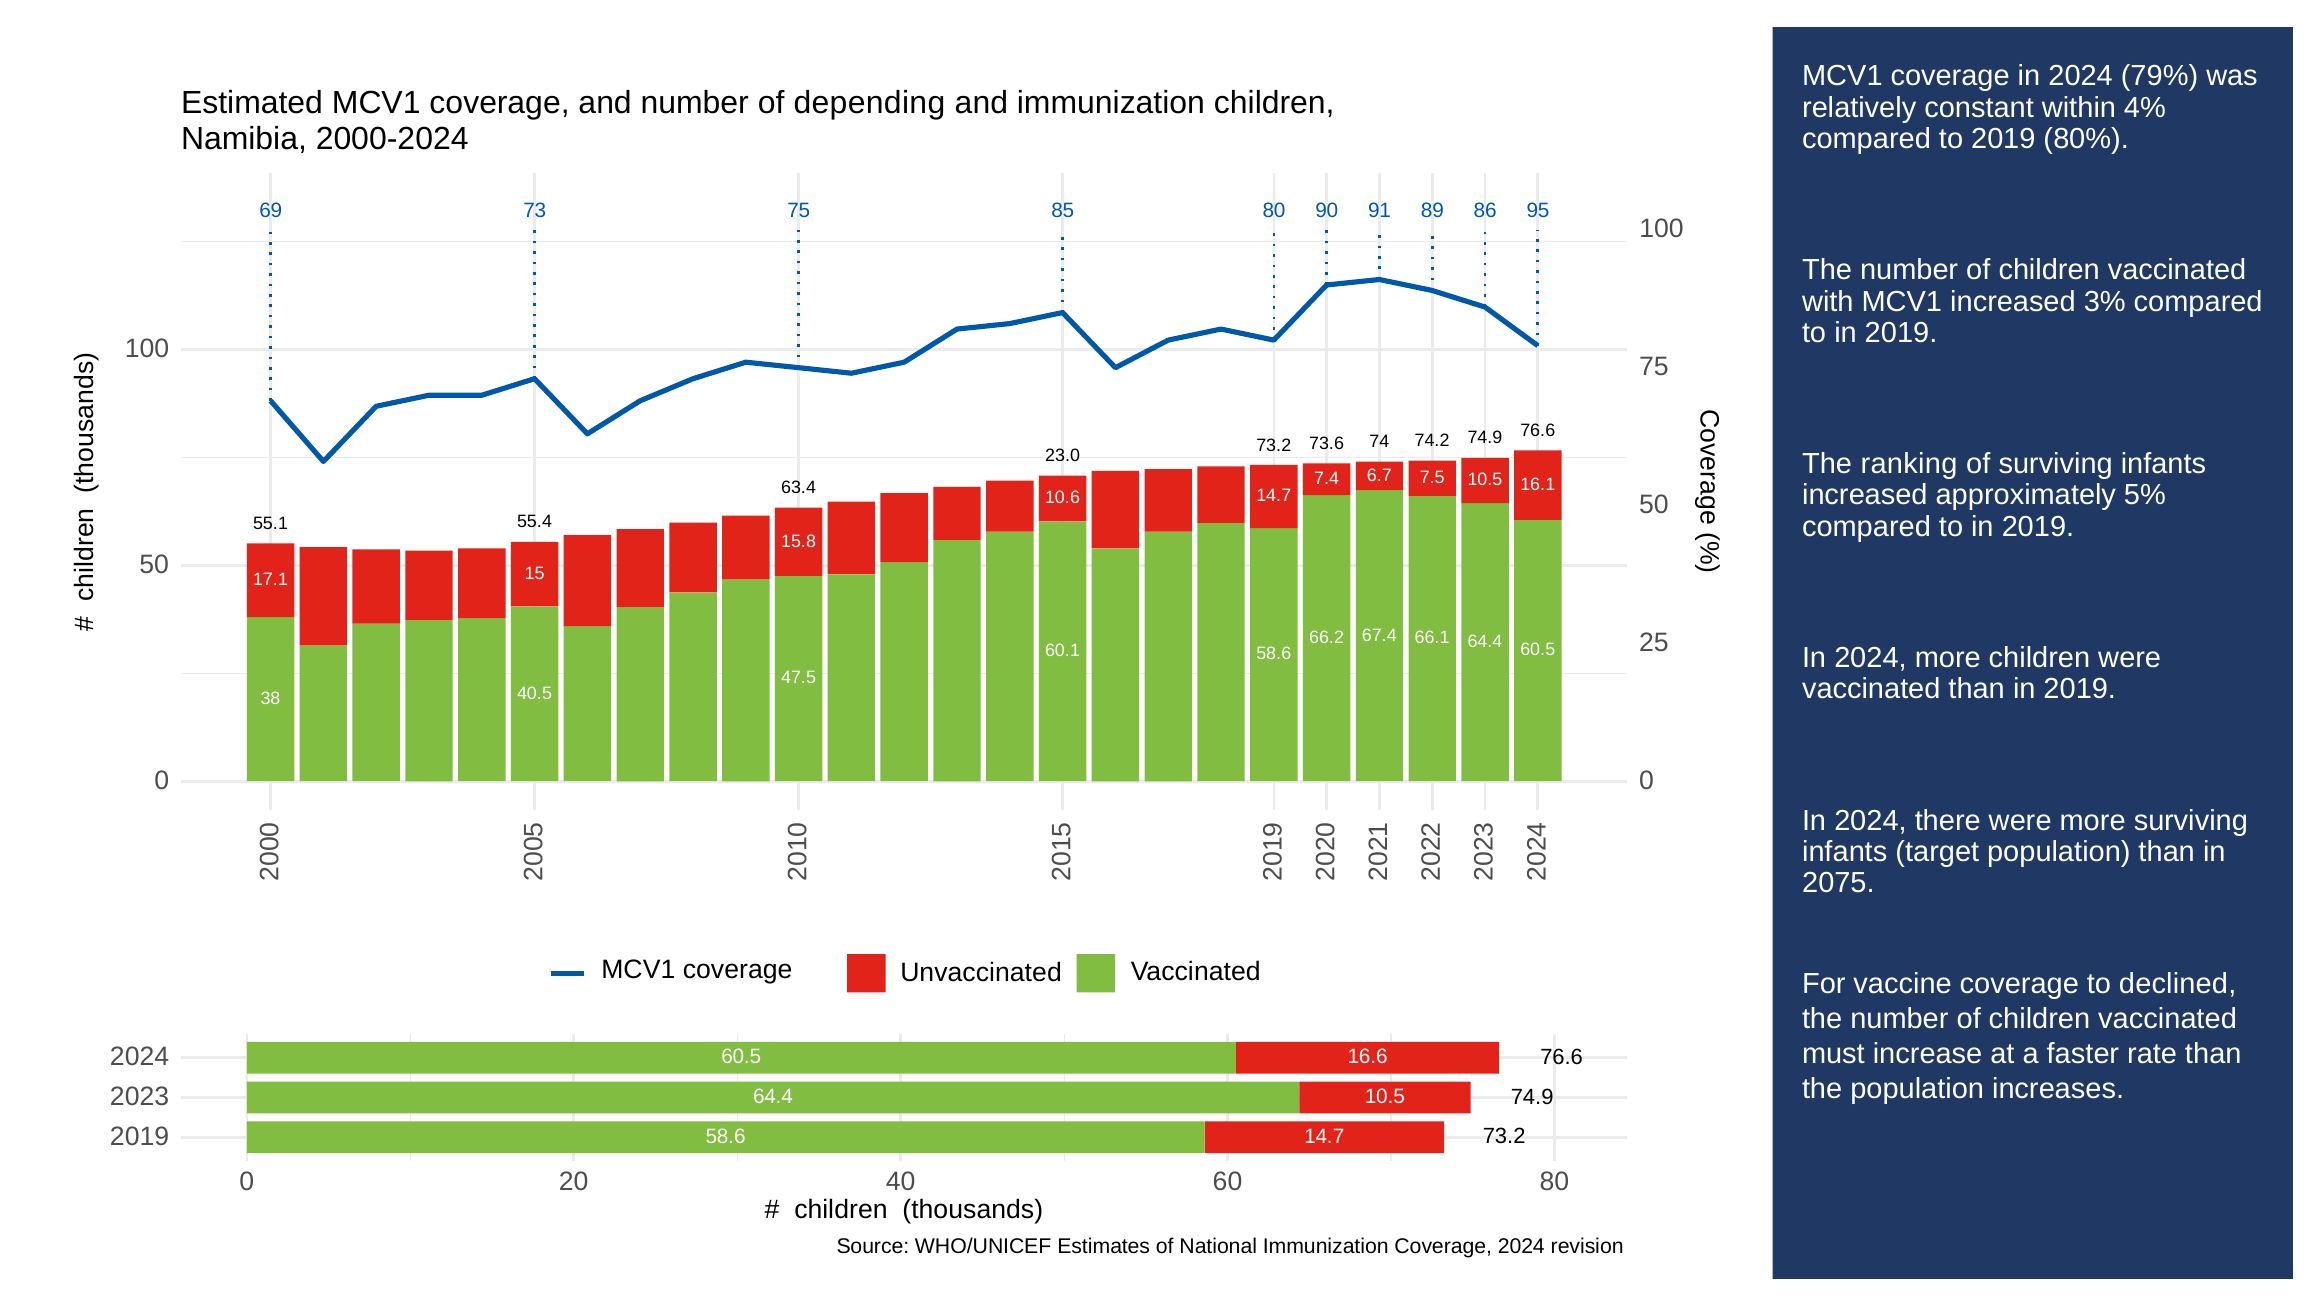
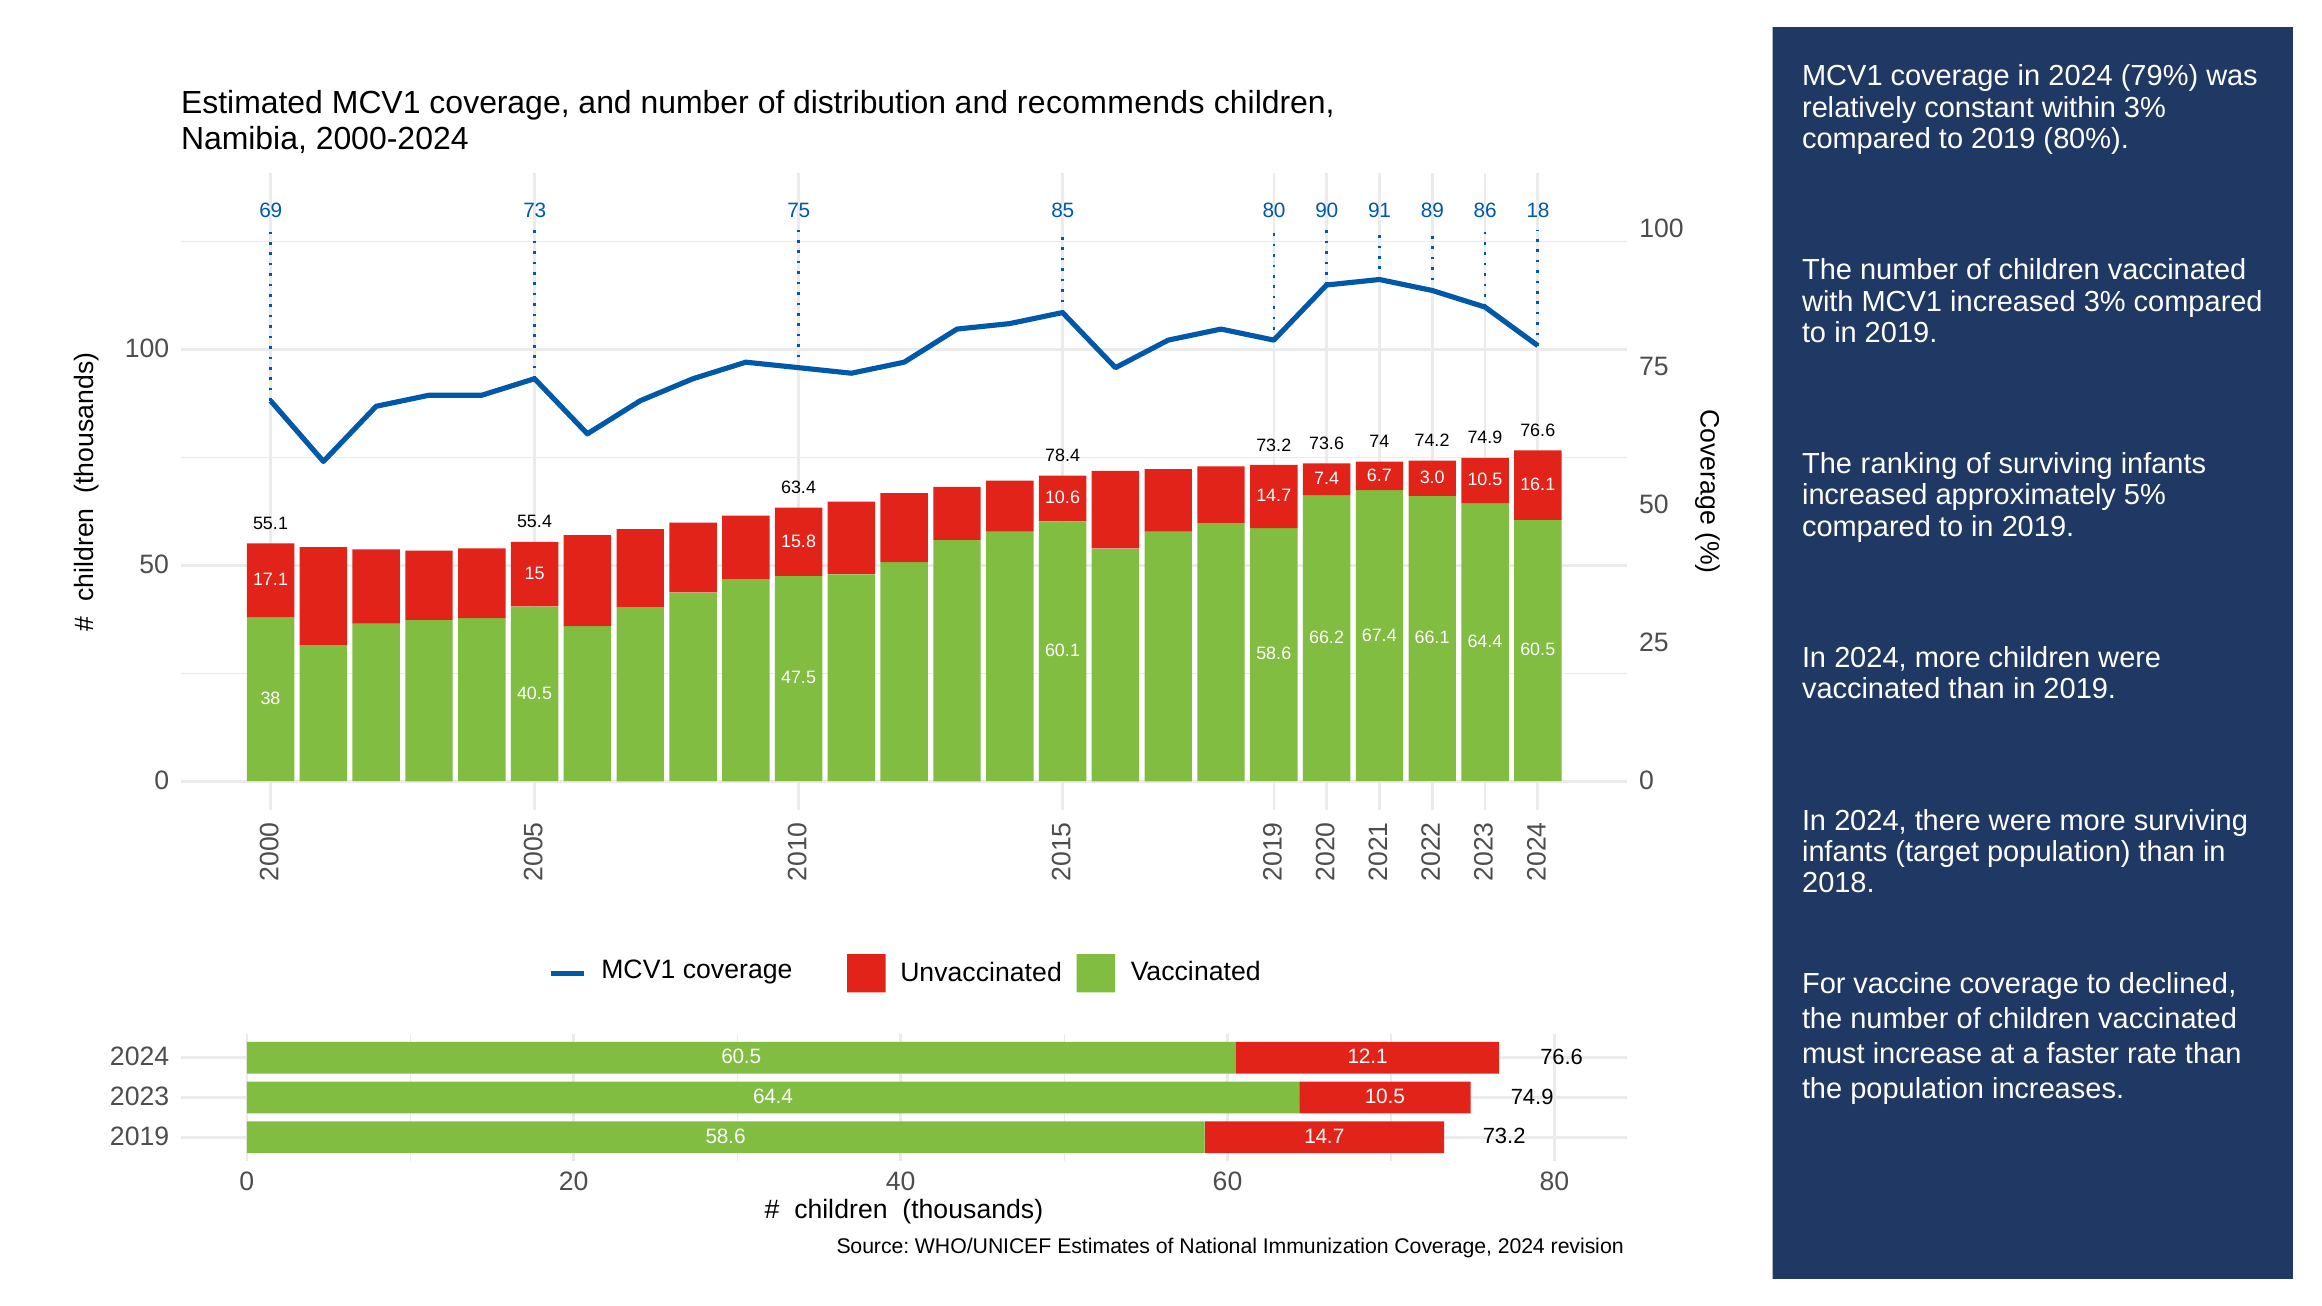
depending: depending -> distribution
and immunization: immunization -> recommends
within 4%: 4% -> 3%
95: 95 -> 18
23.0: 23.0 -> 78.4
7.5: 7.5 -> 3.0
2075: 2075 -> 2018
16.6: 16.6 -> 12.1
